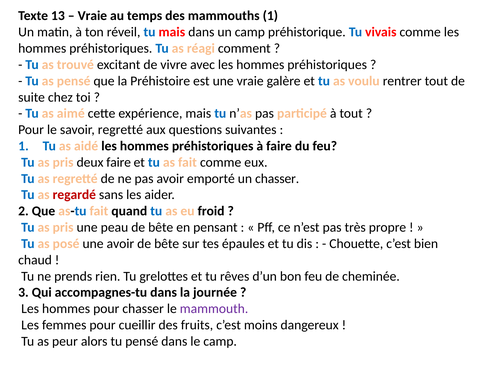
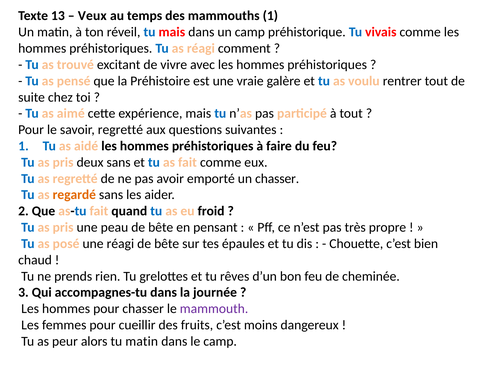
Vraie at (92, 16): Vraie -> Veux
deux faire: faire -> sans
regardé colour: red -> orange
une avoir: avoir -> réagi
tu pensé: pensé -> matin
